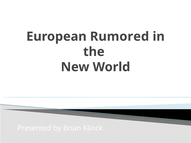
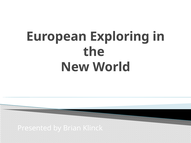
Rumored: Rumored -> Exploring
